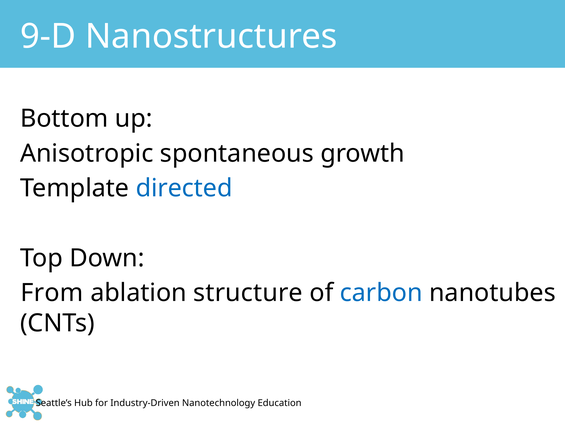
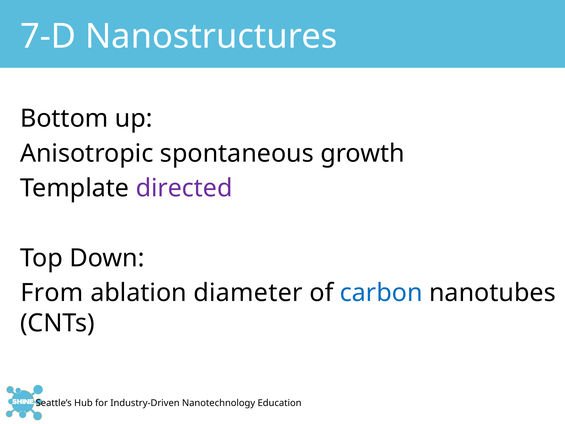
9-D: 9-D -> 7-D
directed colour: blue -> purple
structure: structure -> diameter
